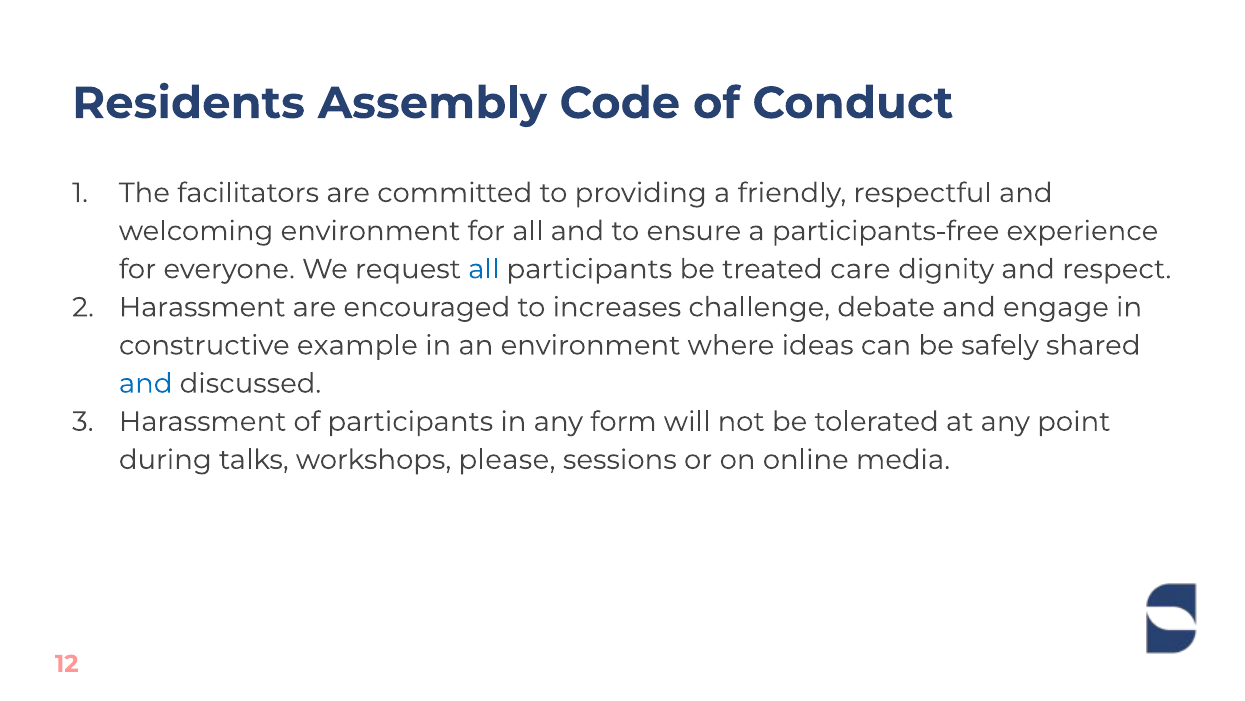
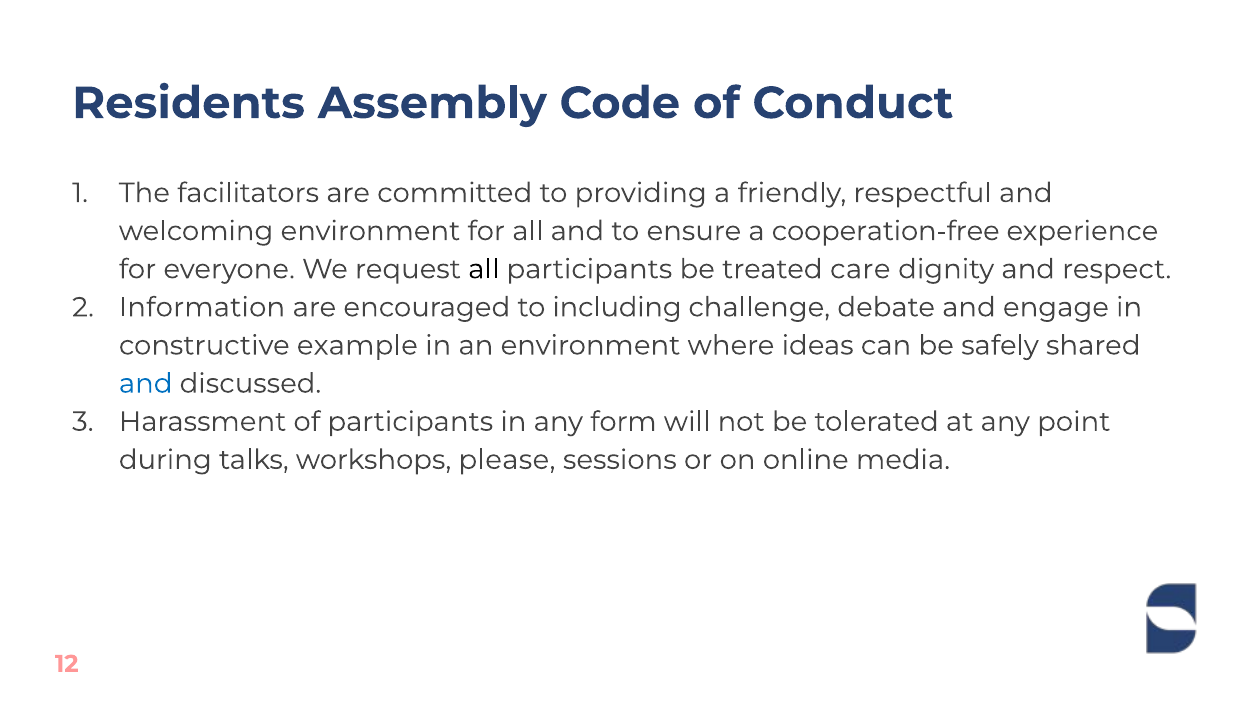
participants-free: participants-free -> cooperation-free
all at (484, 269) colour: blue -> black
Harassment at (202, 307): Harassment -> Information
increases: increases -> including
